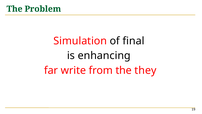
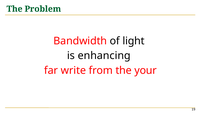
Simulation: Simulation -> Bandwidth
final: final -> light
they: they -> your
